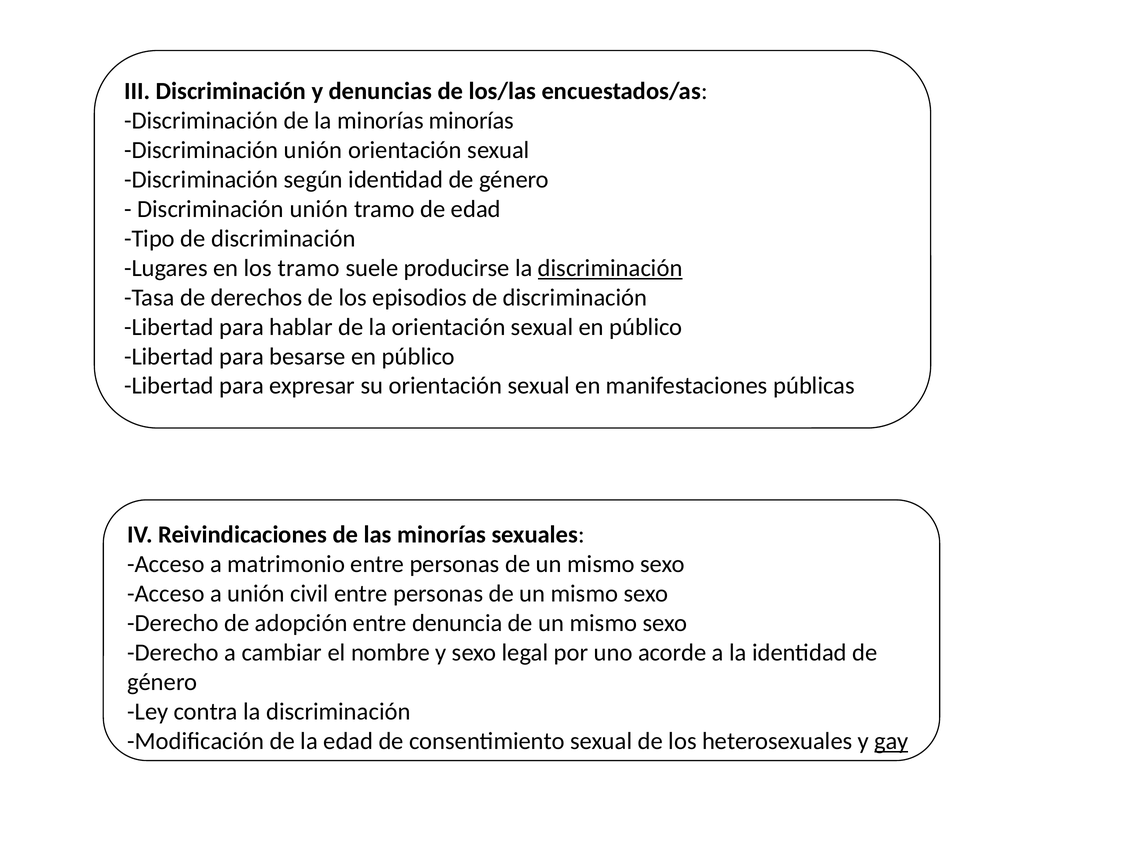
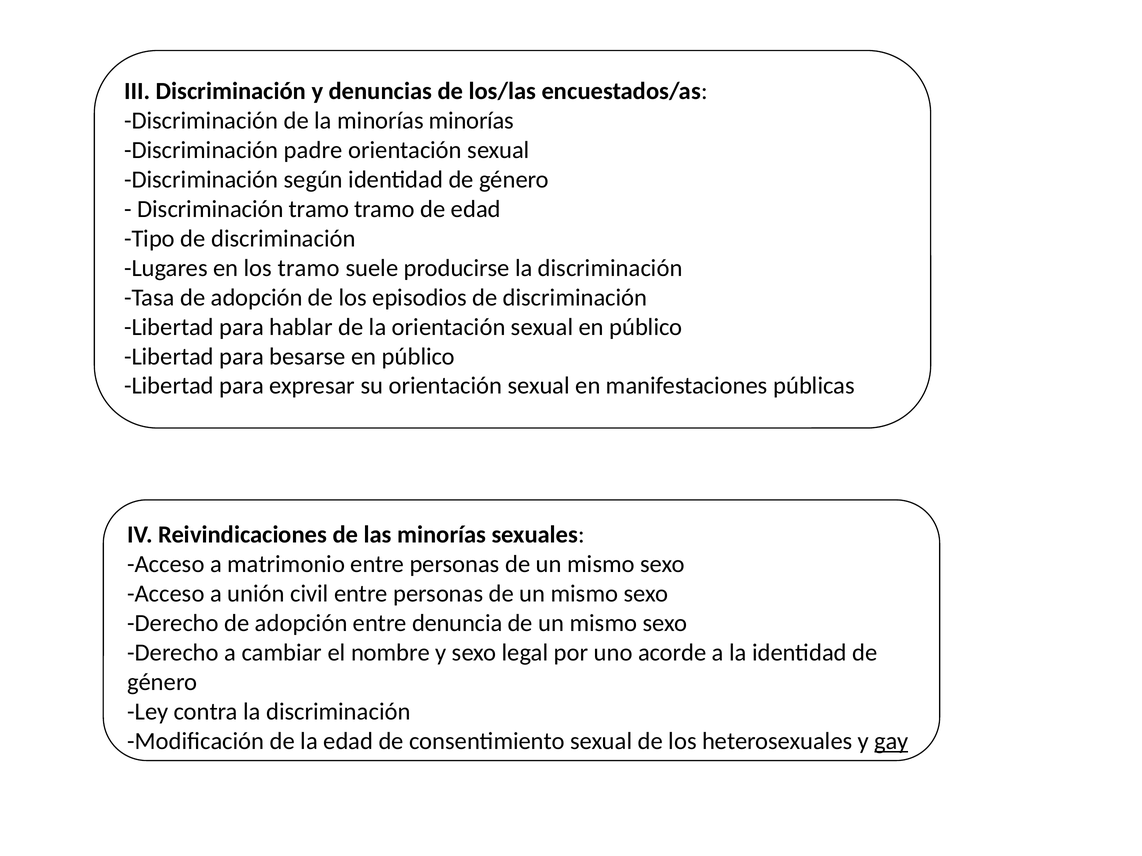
unión at (313, 150): unión -> padre
unión at (319, 209): unión -> tramo
discriminación at (610, 268) underline: present -> none
Tasa de derechos: derechos -> adopción
